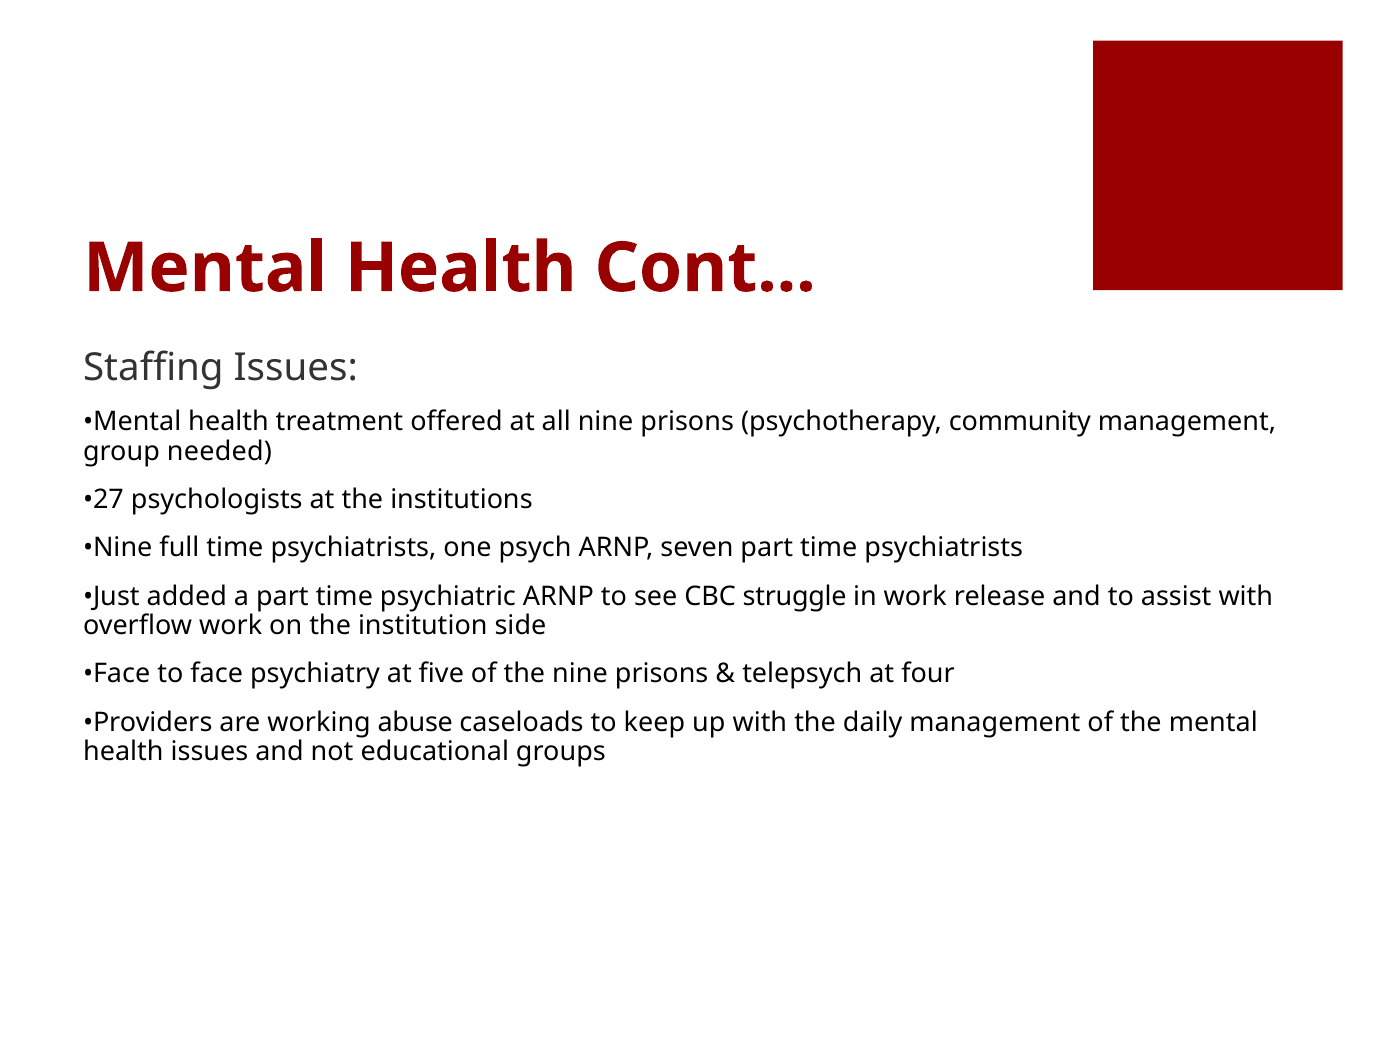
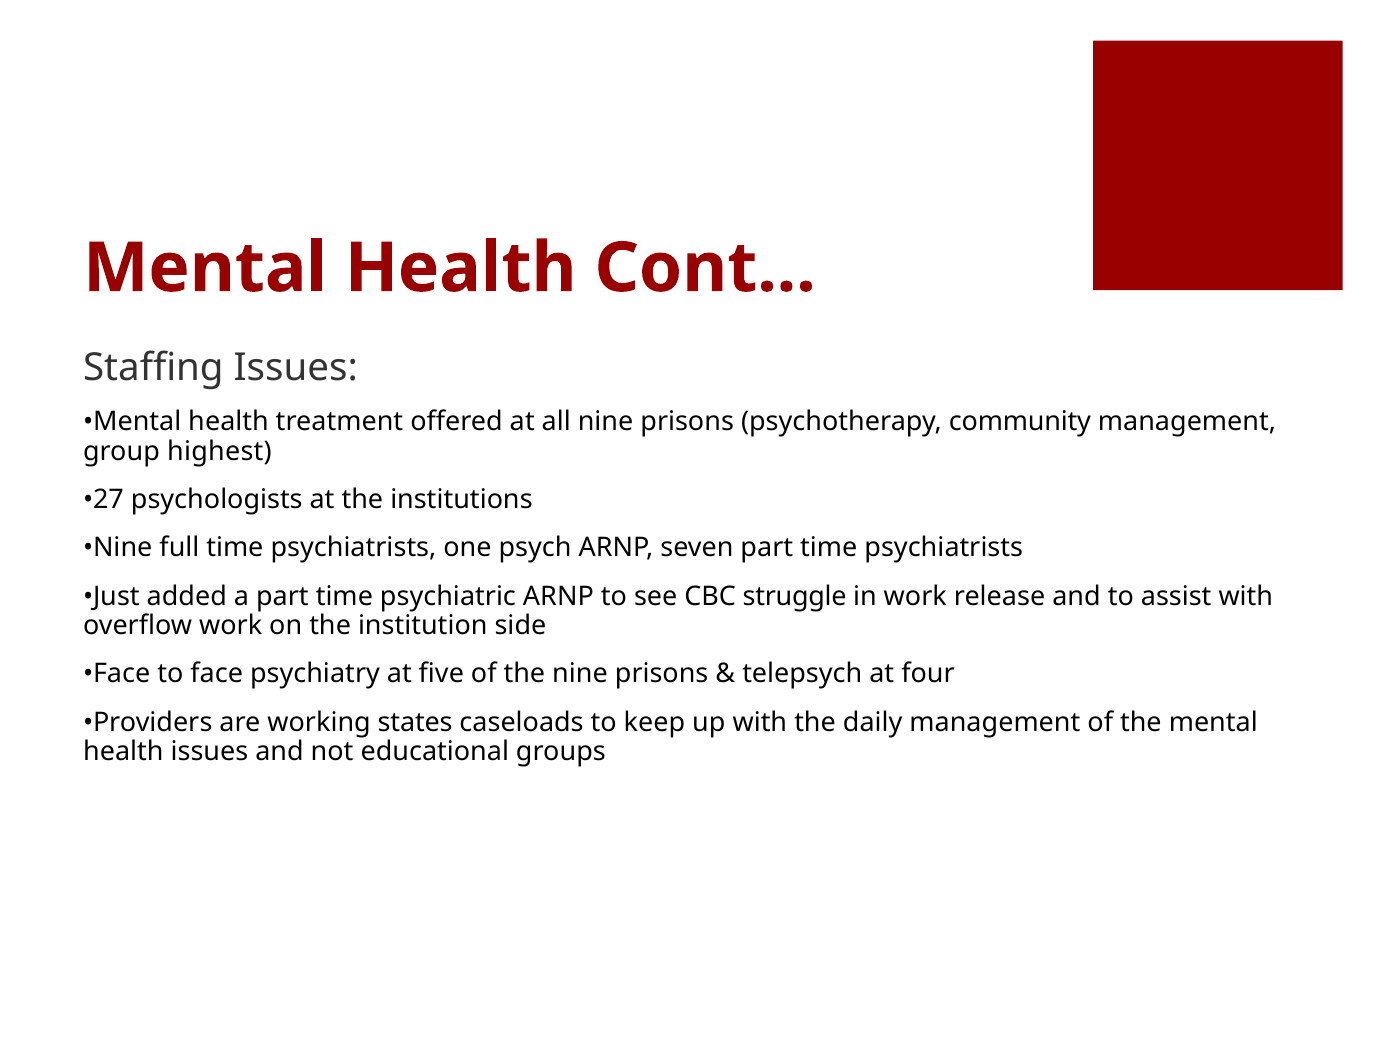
needed: needed -> highest
abuse: abuse -> states
